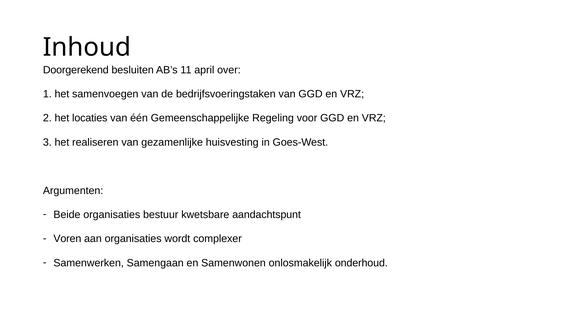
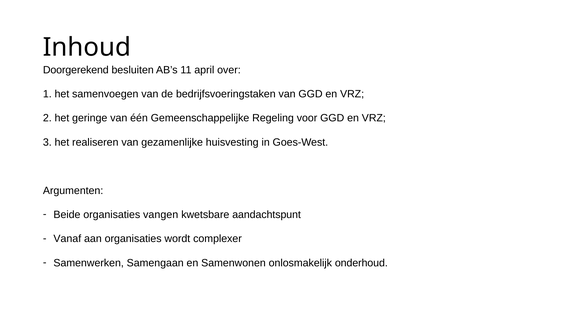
locaties: locaties -> geringe
bestuur: bestuur -> vangen
Voren: Voren -> Vanaf
